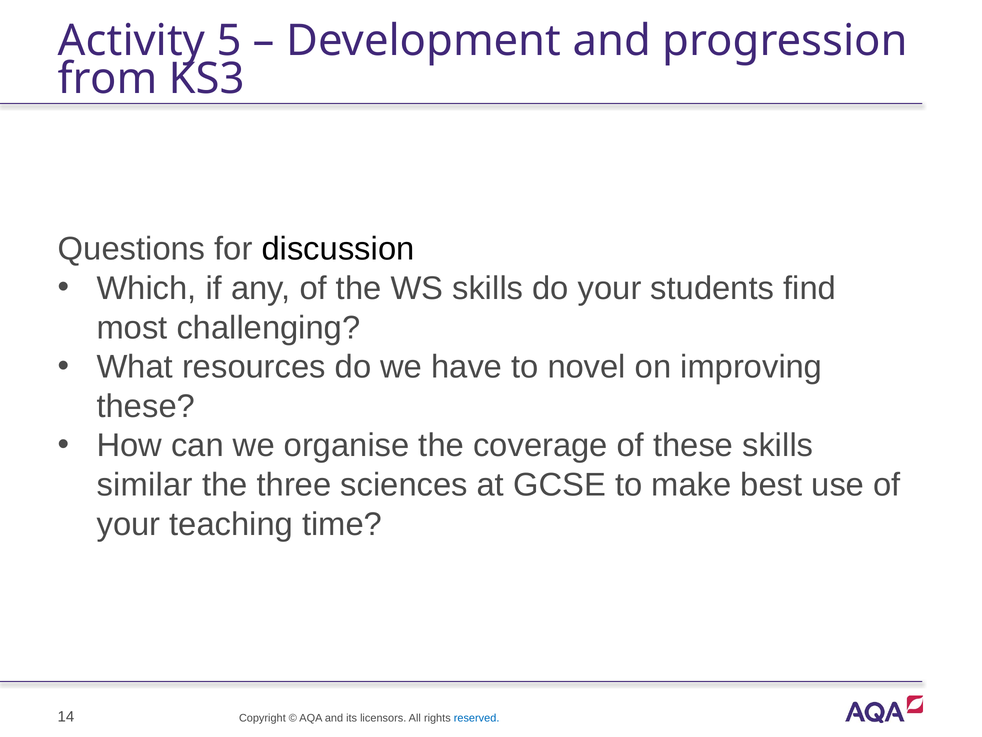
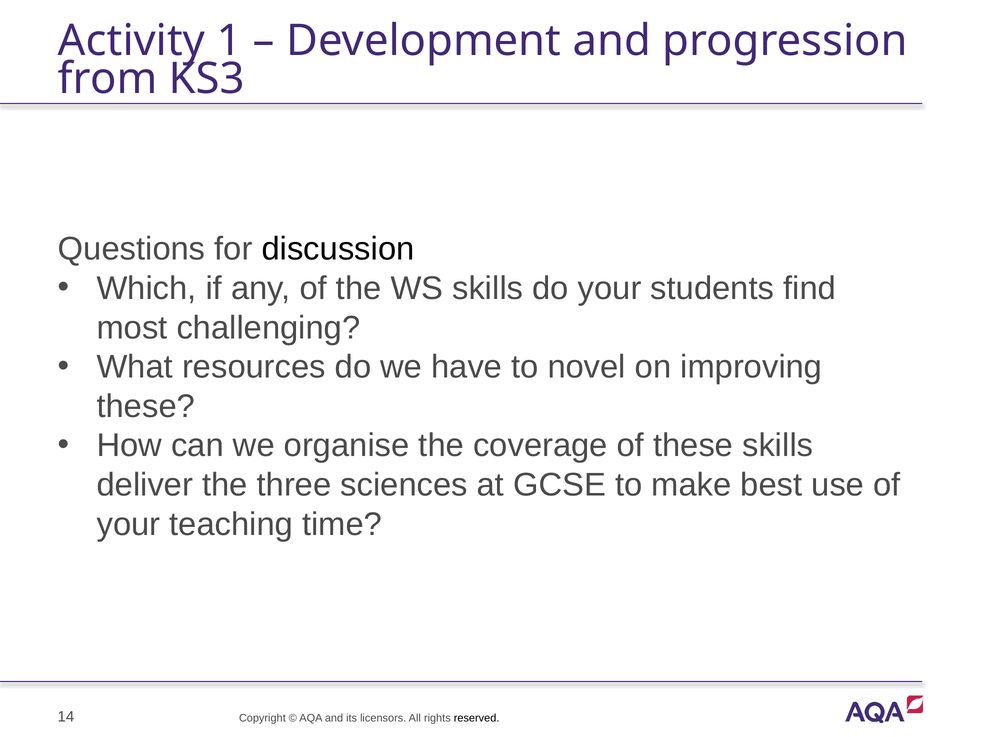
5: 5 -> 1
similar: similar -> deliver
reserved colour: blue -> black
